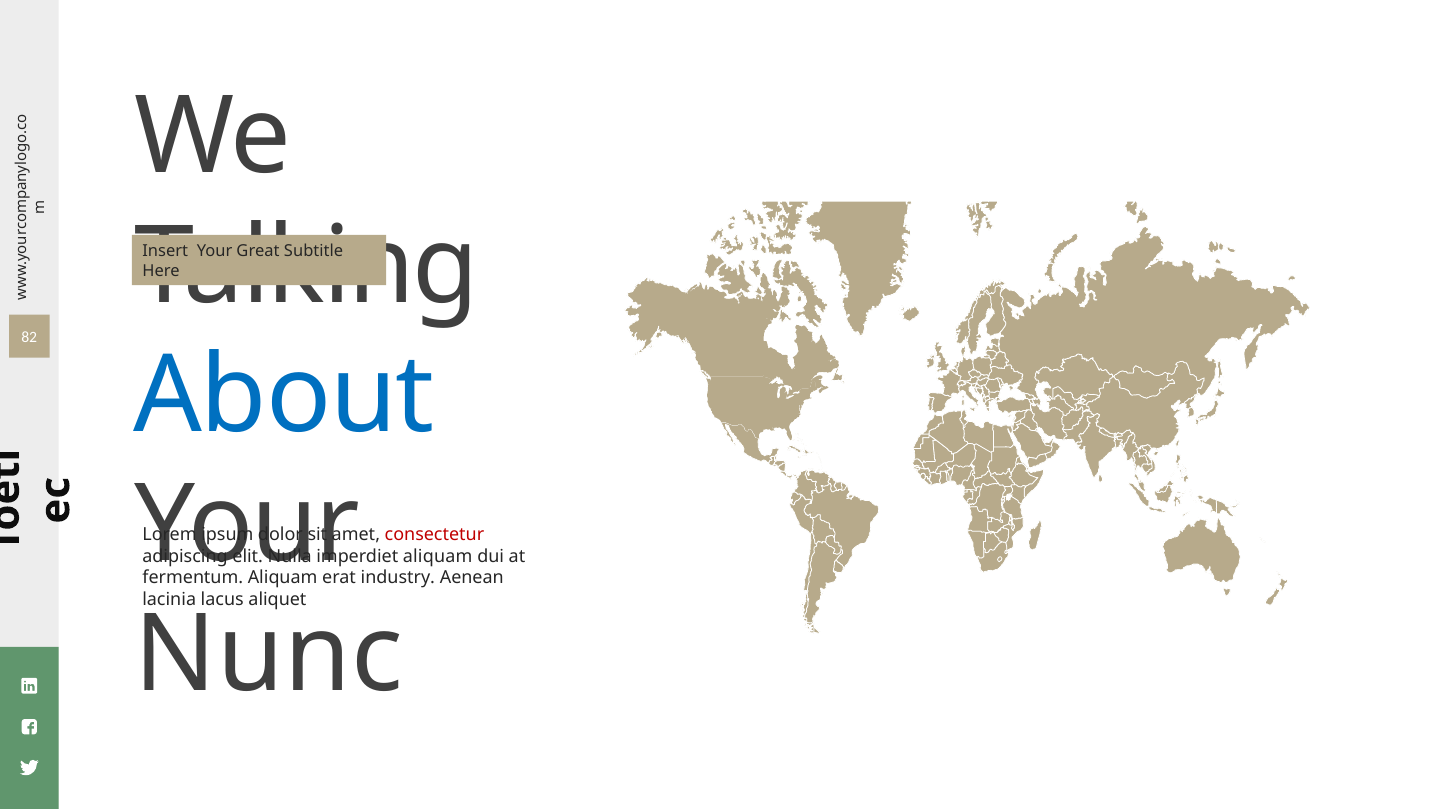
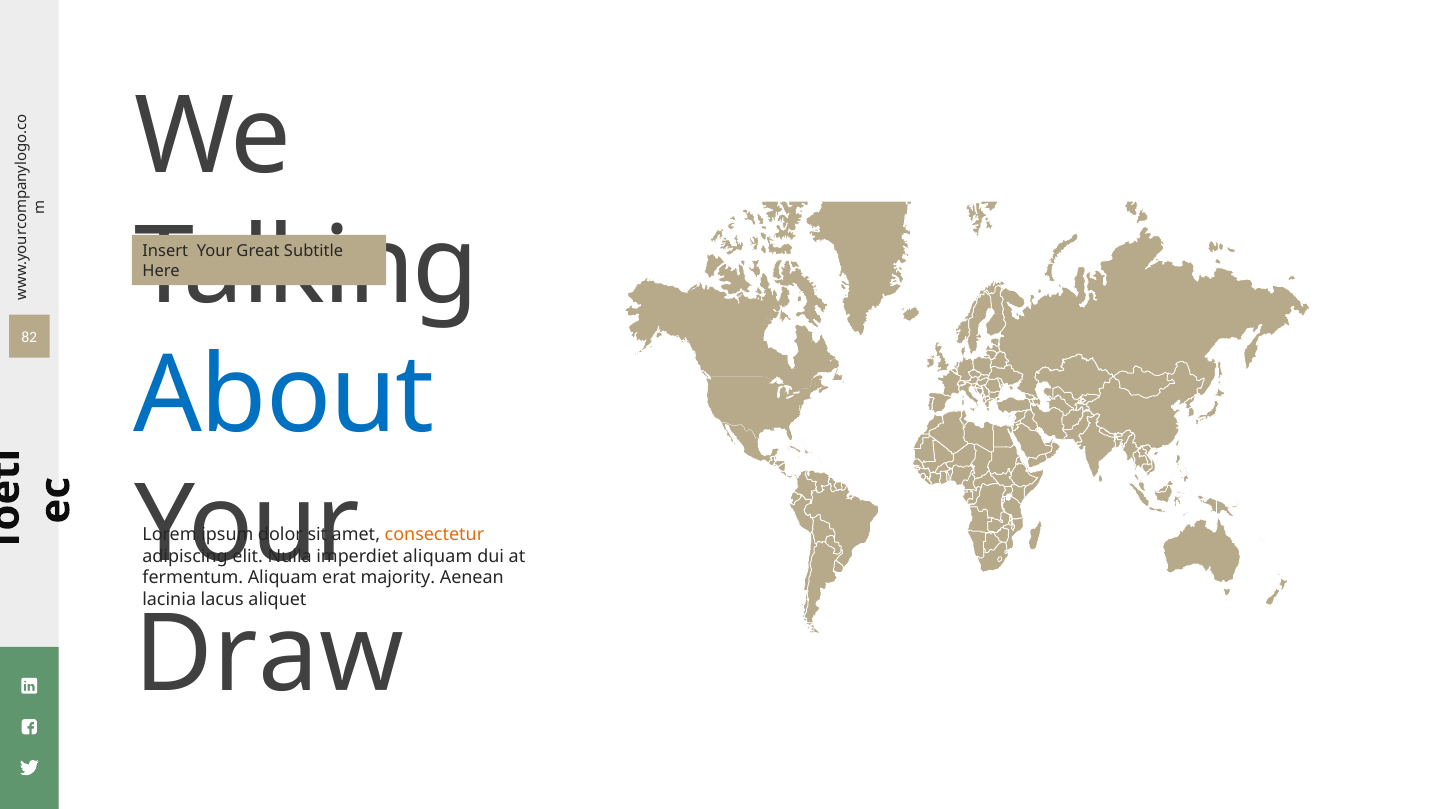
consectetur colour: red -> orange
industry: industry -> majority
Nunc: Nunc -> Draw
